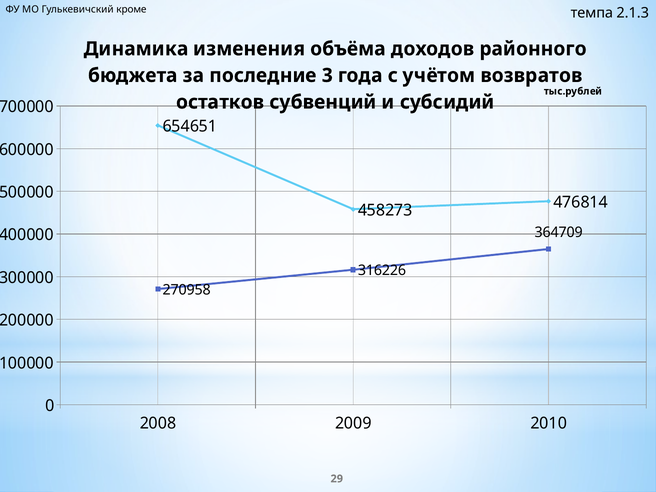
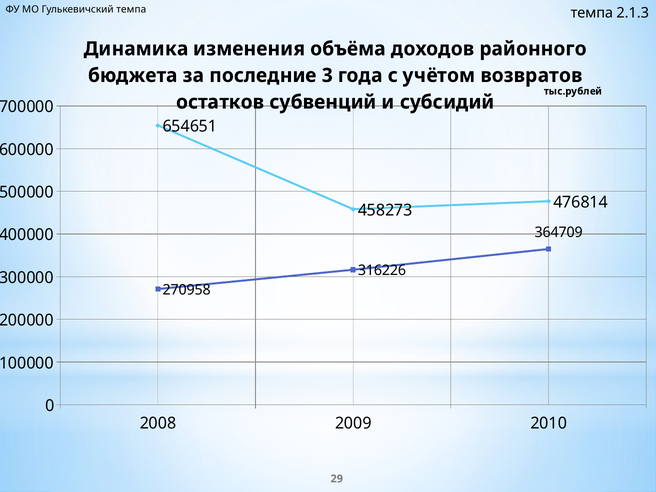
Гулькевичский кроме: кроме -> темпа
